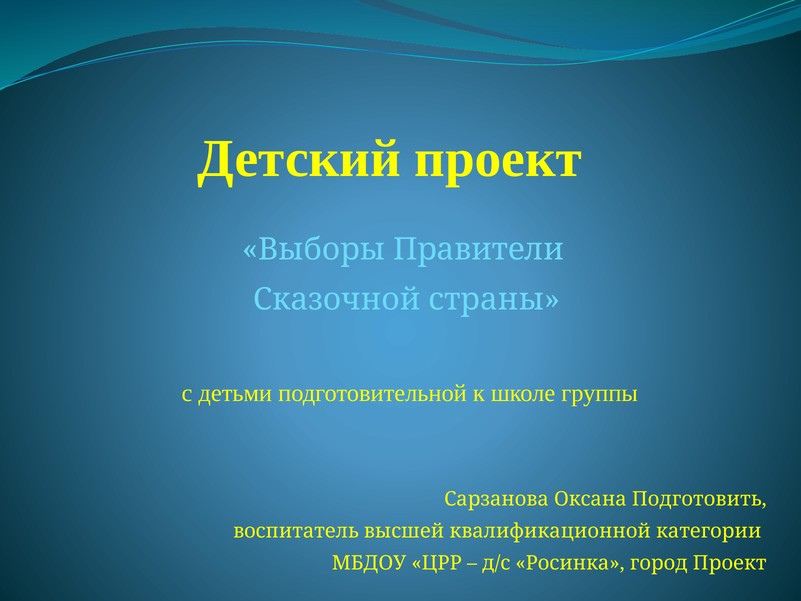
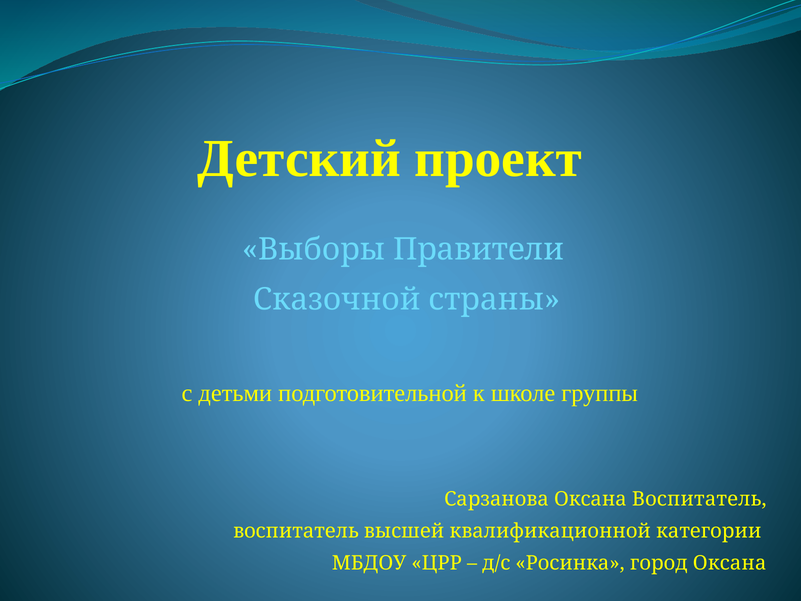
Оксана Подготовить: Подготовить -> Воспитатель
город Проект: Проект -> Оксана
